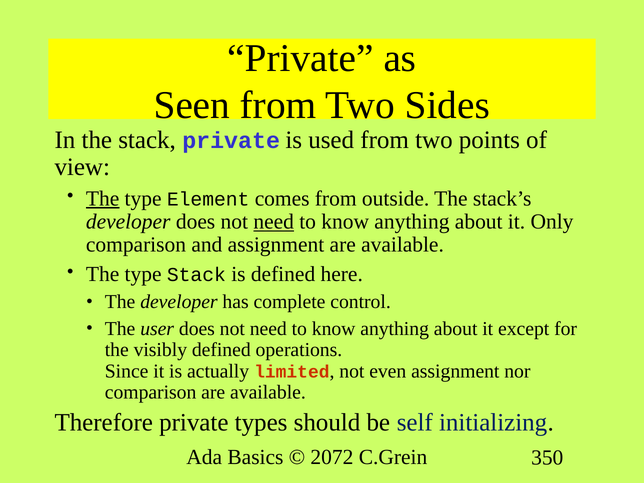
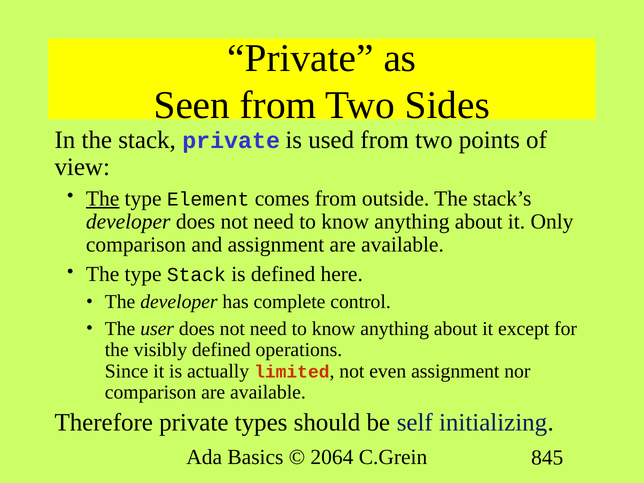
need at (274, 222) underline: present -> none
2072: 2072 -> 2064
350: 350 -> 845
